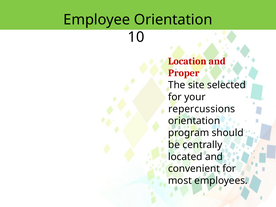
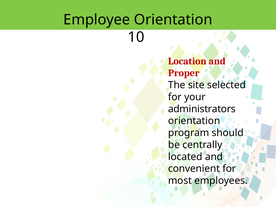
repercussions: repercussions -> administrators
